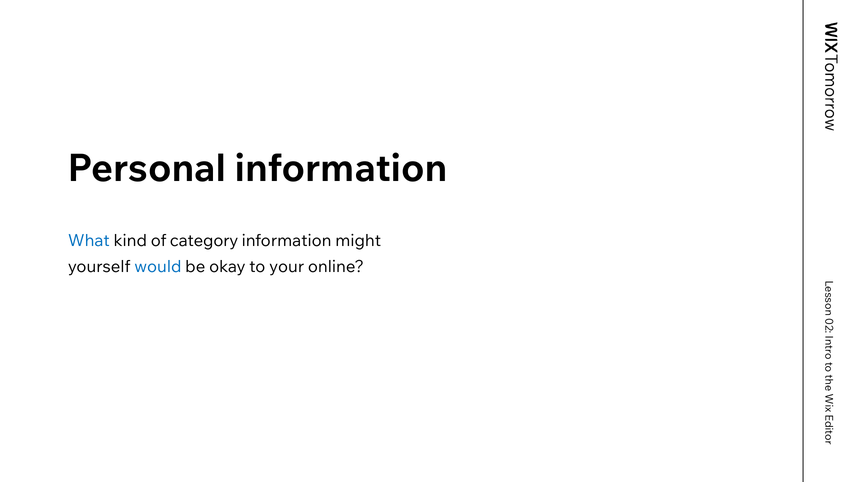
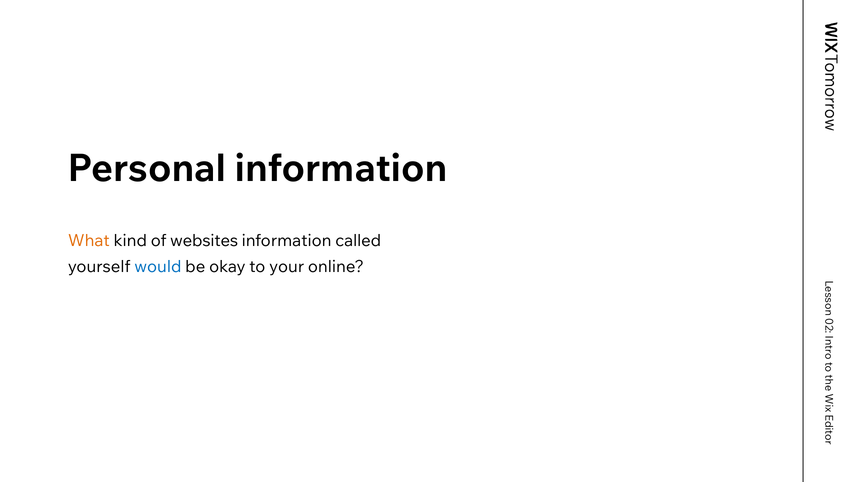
What colour: blue -> orange
category: category -> websites
might: might -> called
